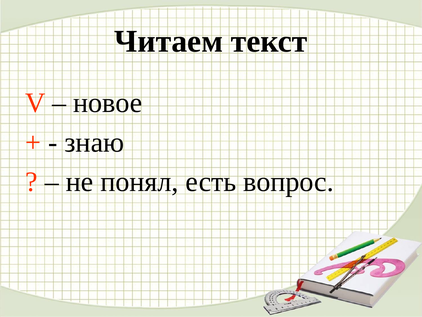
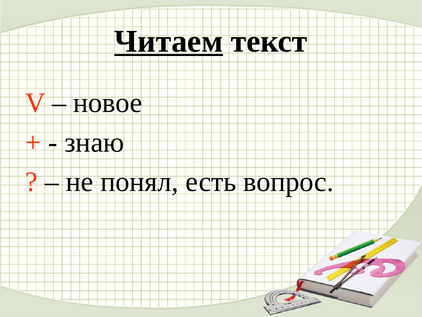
Читаем underline: none -> present
